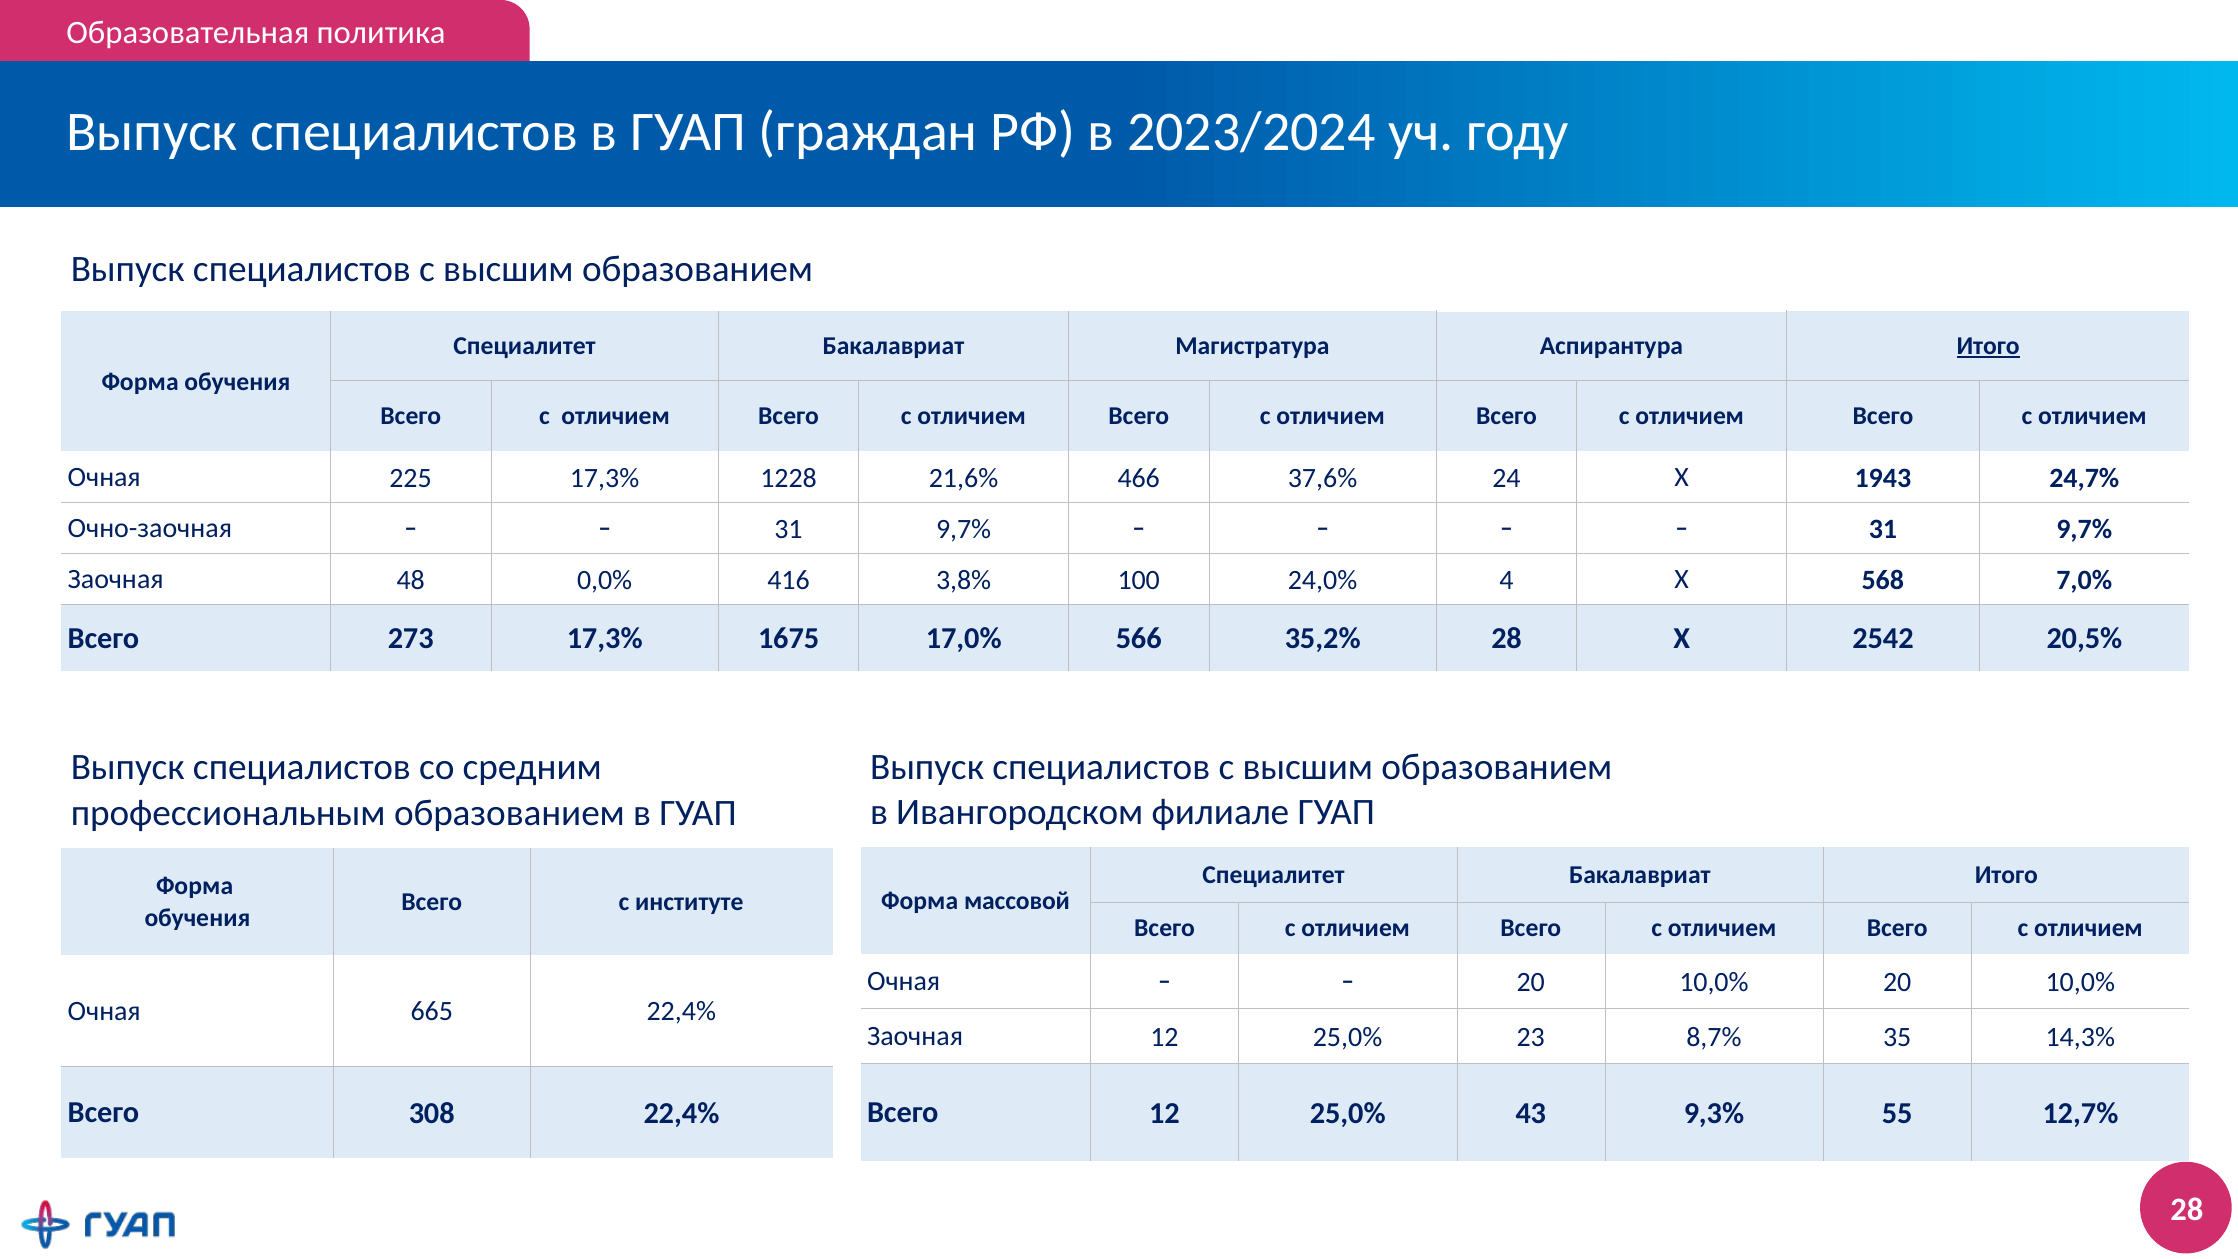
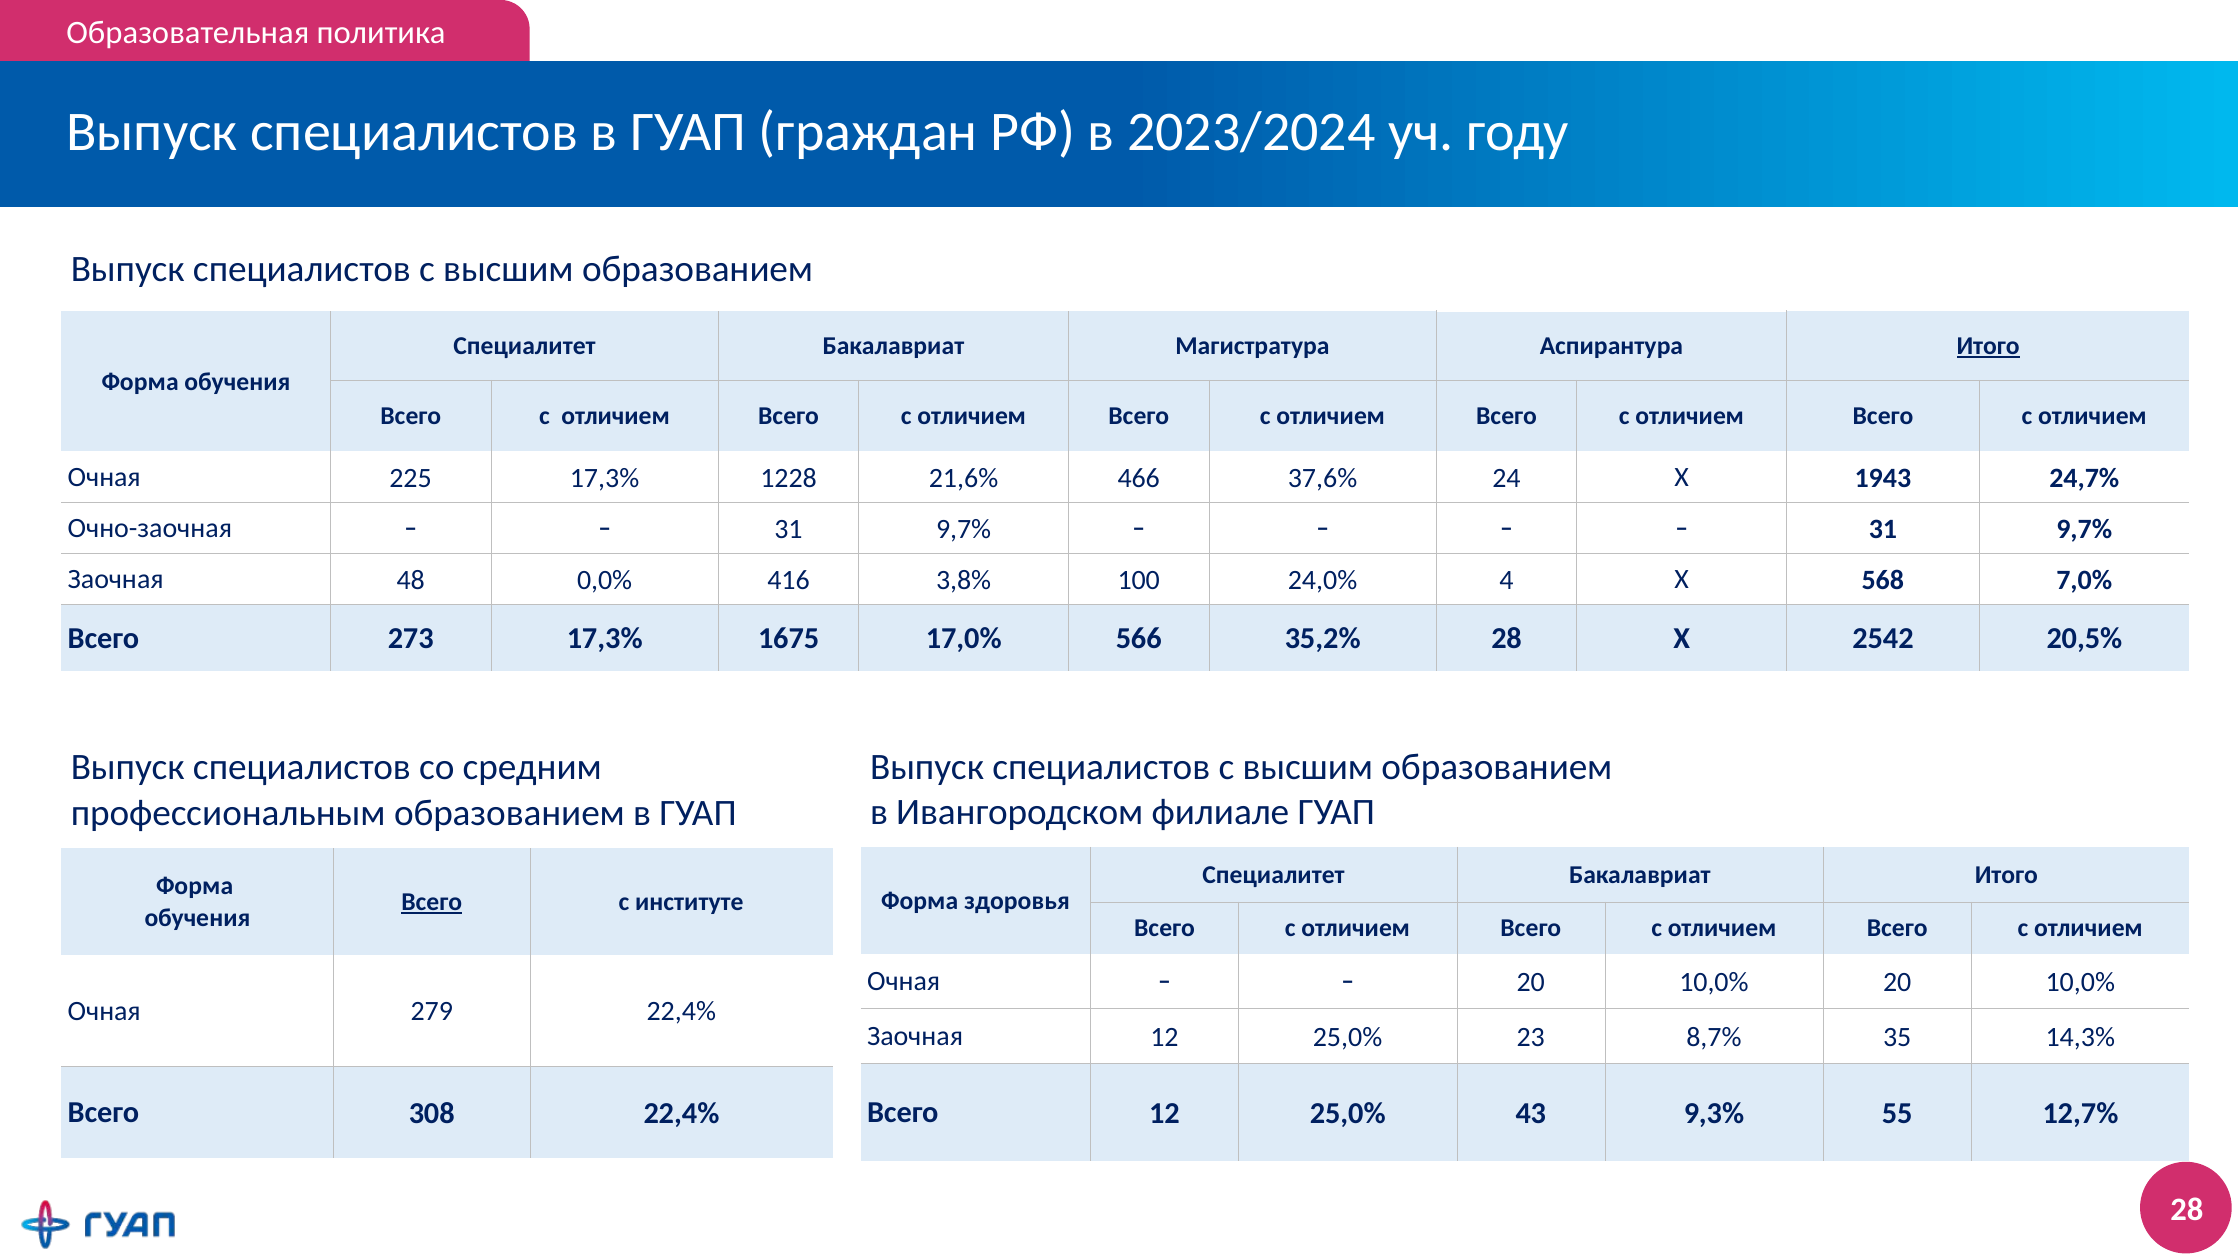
массовой: массовой -> здоровья
Всего at (432, 902) underline: none -> present
665: 665 -> 279
